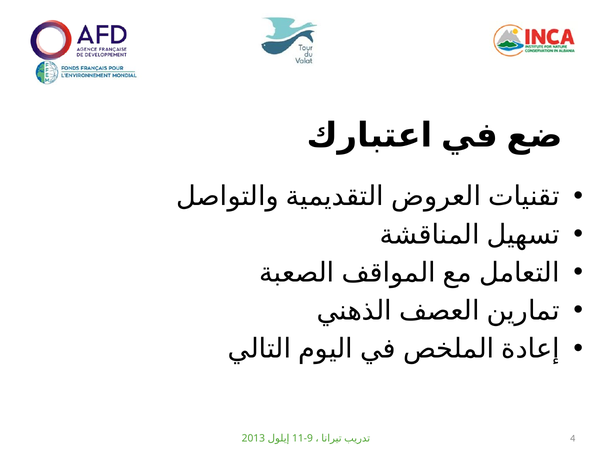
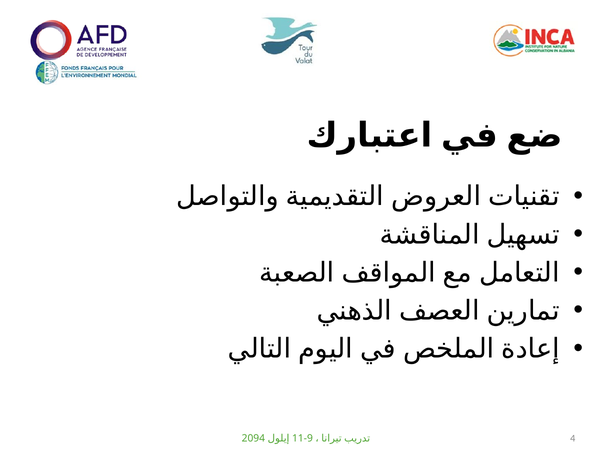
2013: 2013 -> 2094
